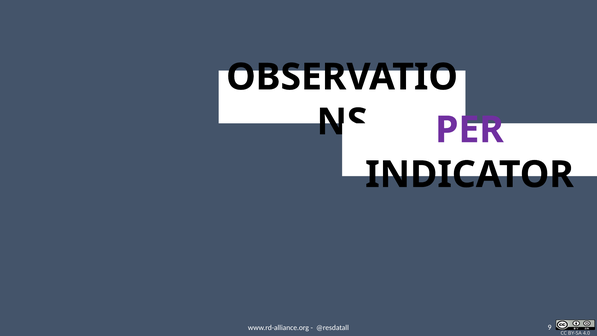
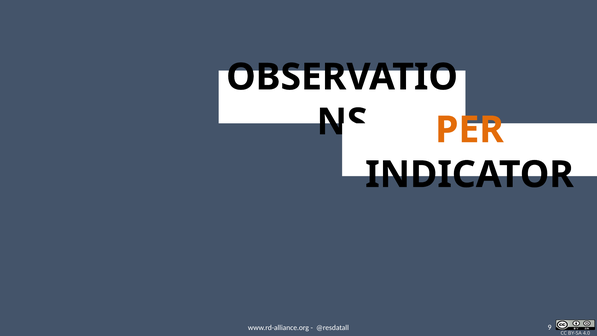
PER colour: purple -> orange
